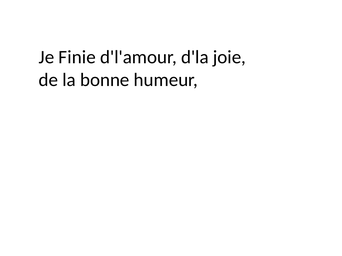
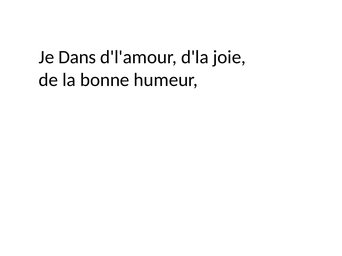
Finie: Finie -> Dans
